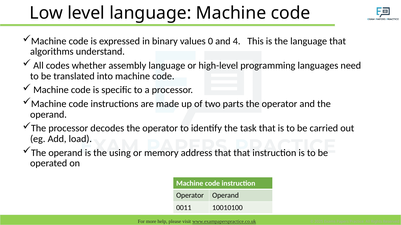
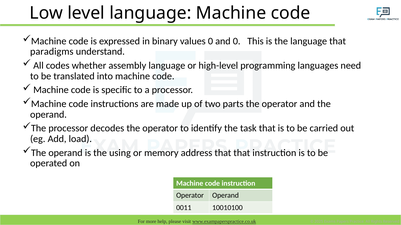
and 4: 4 -> 0
algorithms: algorithms -> paradigms
